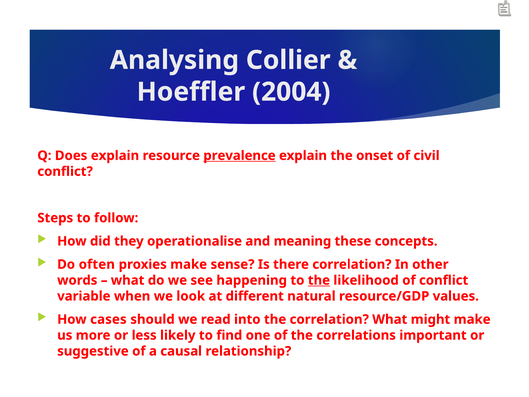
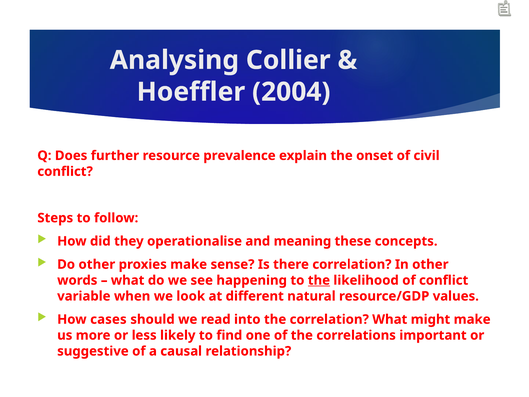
Does explain: explain -> further
prevalence underline: present -> none
Do often: often -> other
